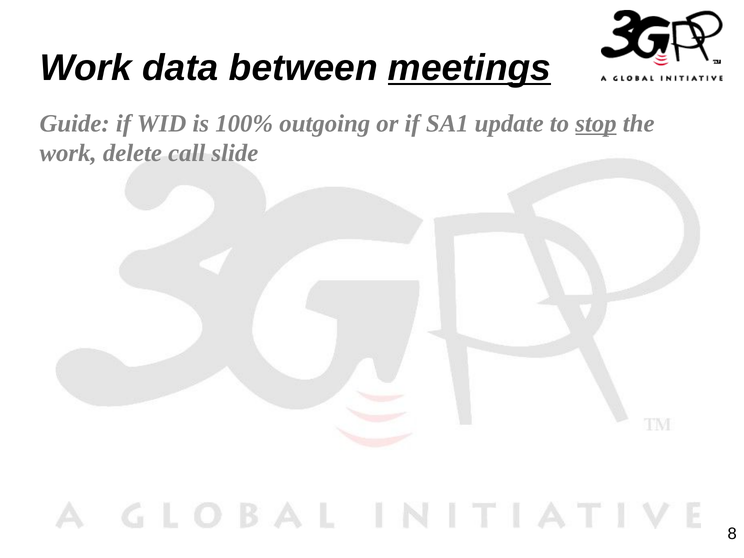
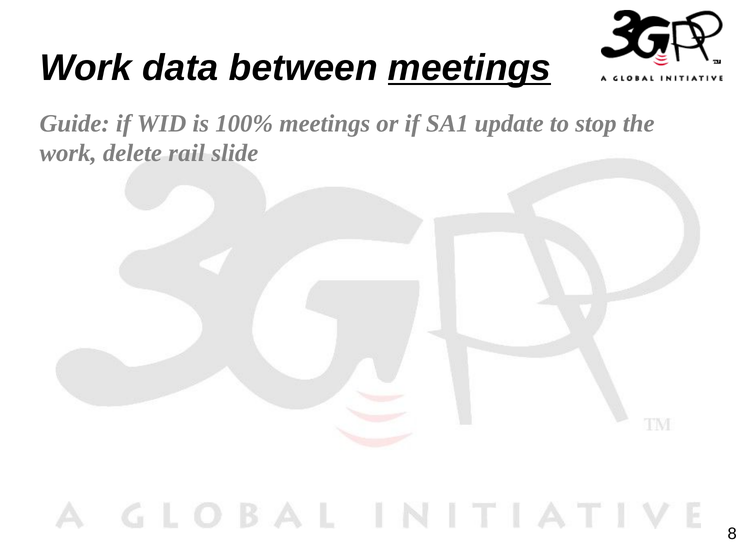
100% outgoing: outgoing -> meetings
stop underline: present -> none
call: call -> rail
